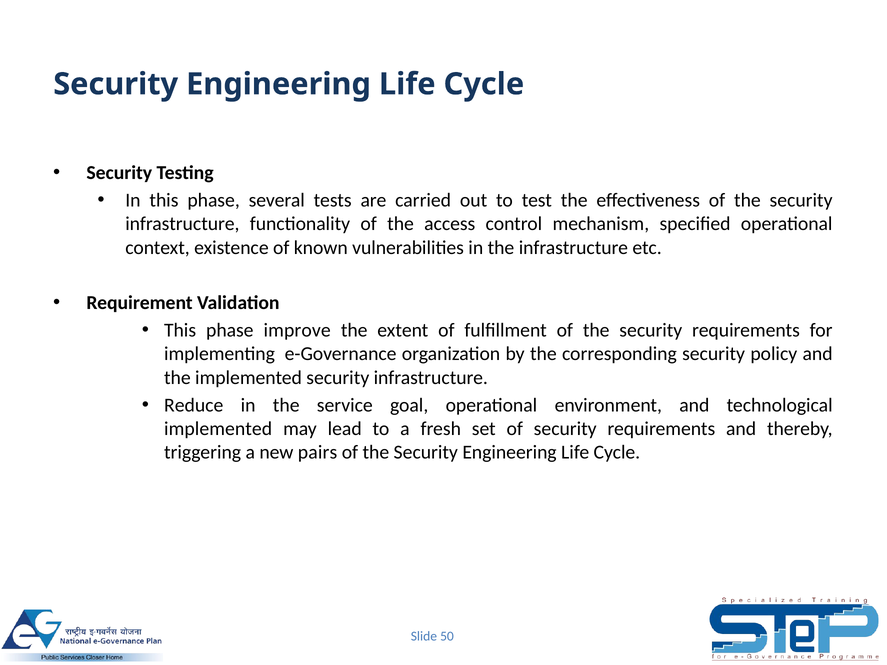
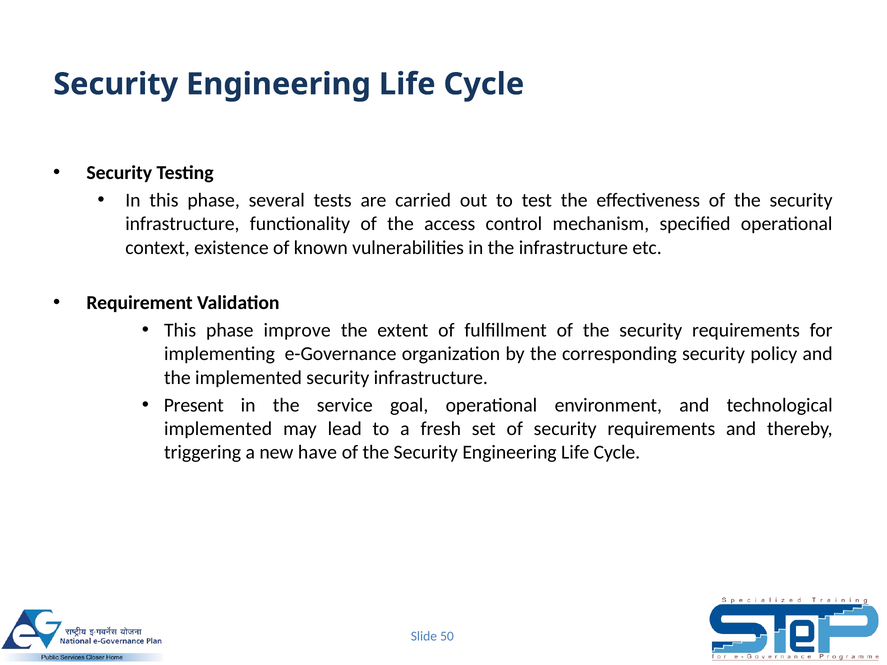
Reduce: Reduce -> Present
pairs: pairs -> have
